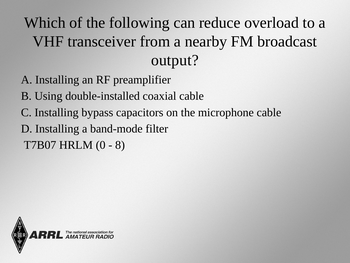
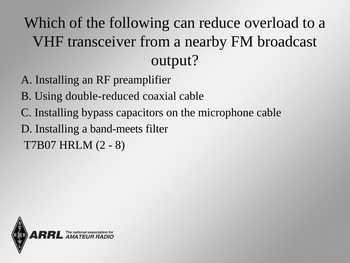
double-installed: double-installed -> double-reduced
band-mode: band-mode -> band-meets
0: 0 -> 2
